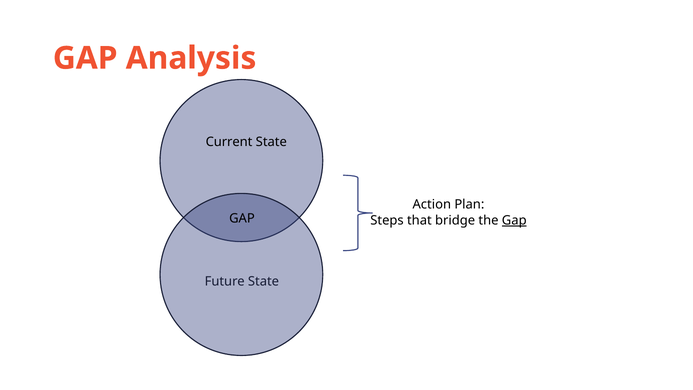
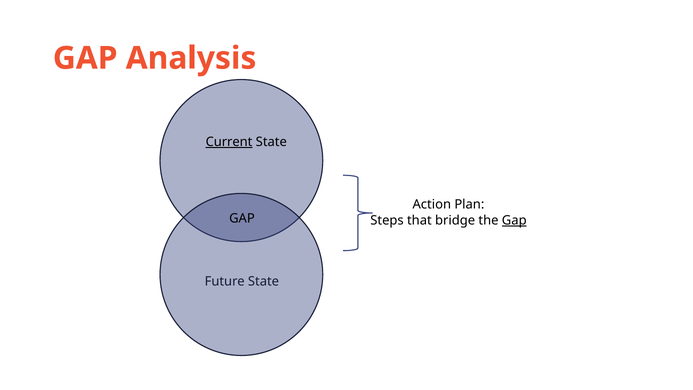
Current underline: none -> present
